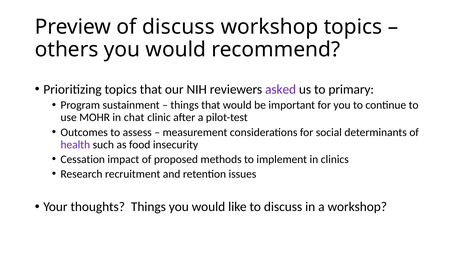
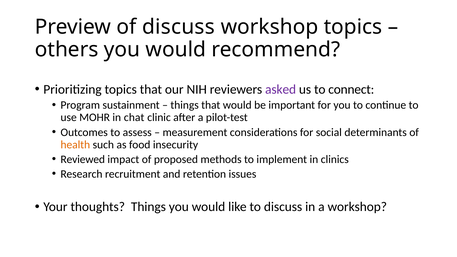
primary: primary -> connect
health colour: purple -> orange
Cessation: Cessation -> Reviewed
